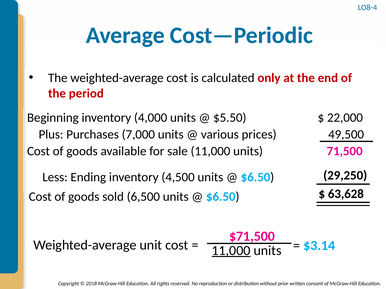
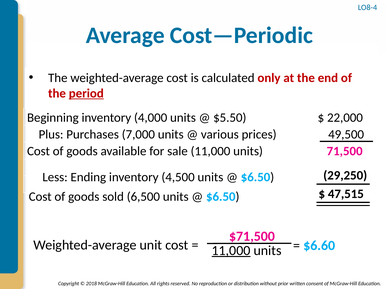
period underline: none -> present
63,628: 63,628 -> 47,515
$3.14: $3.14 -> $6.60
